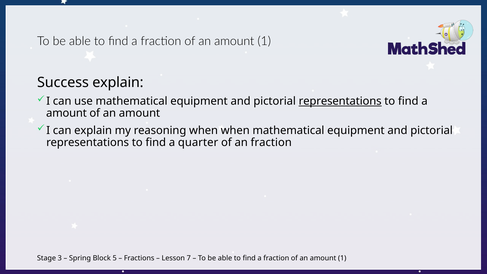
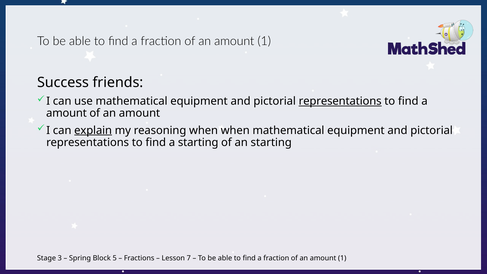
Success explain: explain -> friends
explain at (93, 130) underline: none -> present
a quarter: quarter -> starting
an fraction: fraction -> starting
